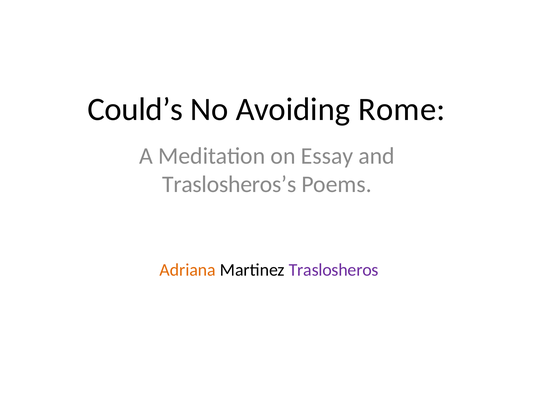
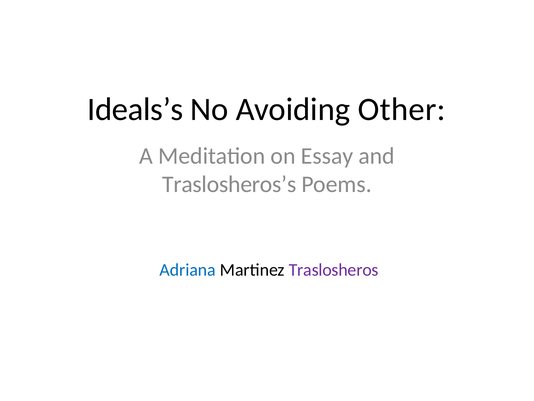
Could’s: Could’s -> Ideals’s
Rome: Rome -> Other
Adriana colour: orange -> blue
